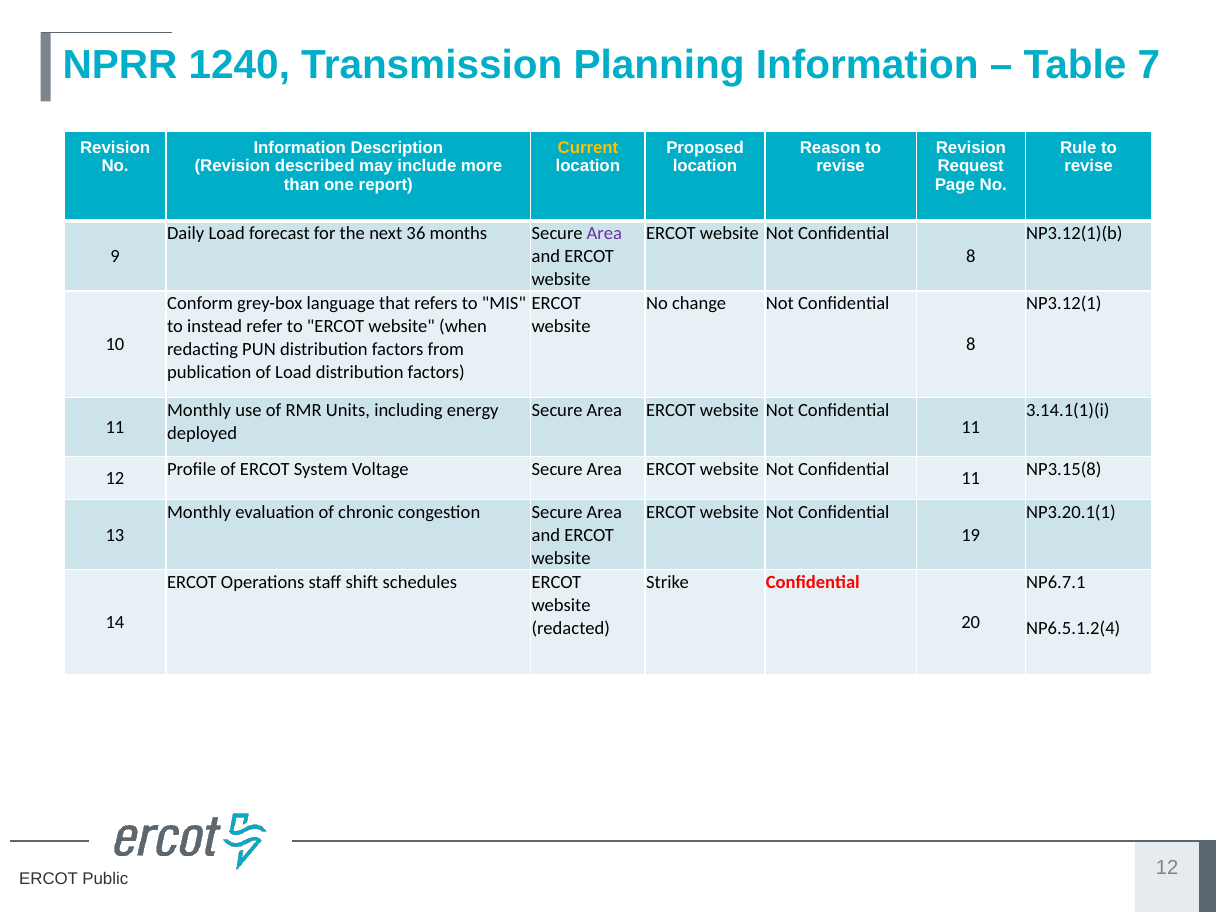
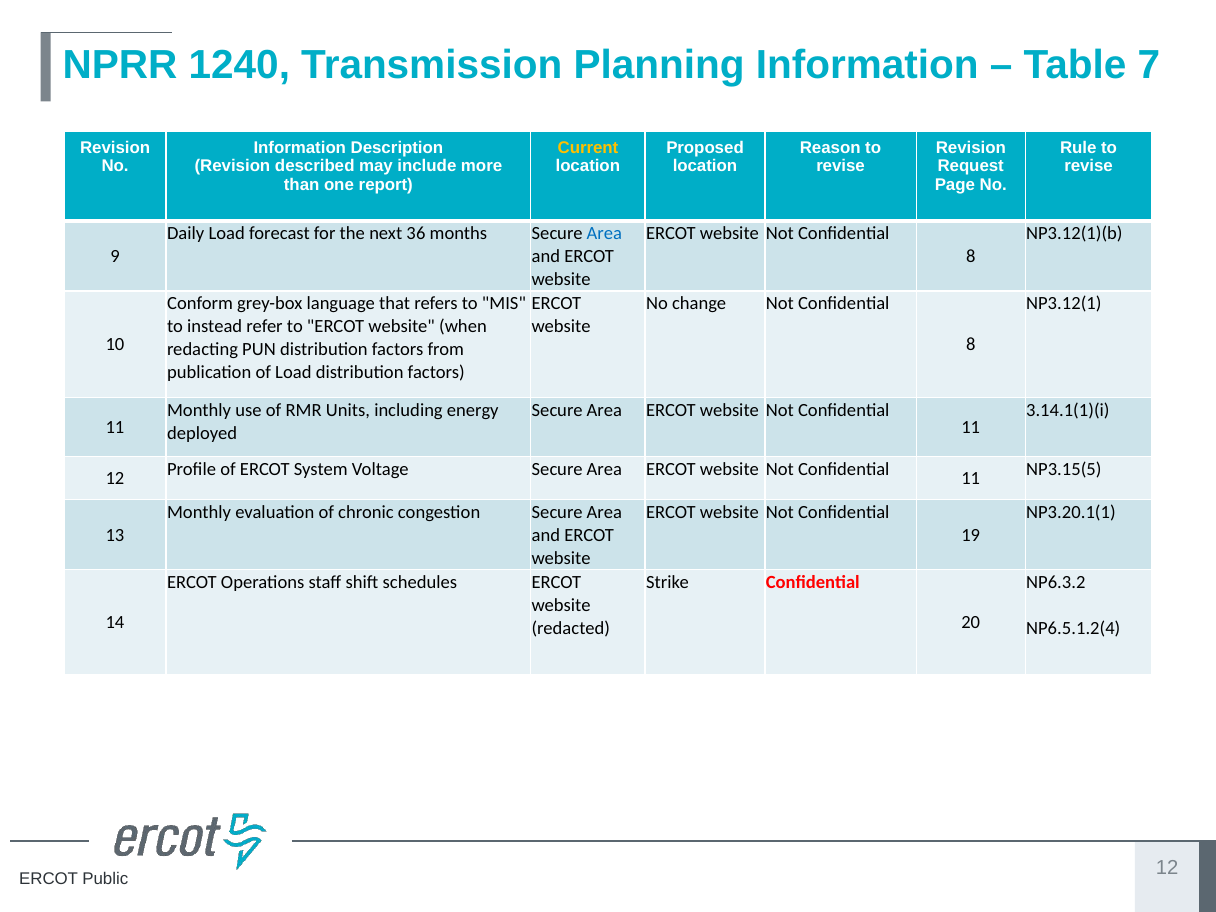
Area at (604, 234) colour: purple -> blue
NP3.15(8: NP3.15(8 -> NP3.15(5
NP6.7.1: NP6.7.1 -> NP6.3.2
